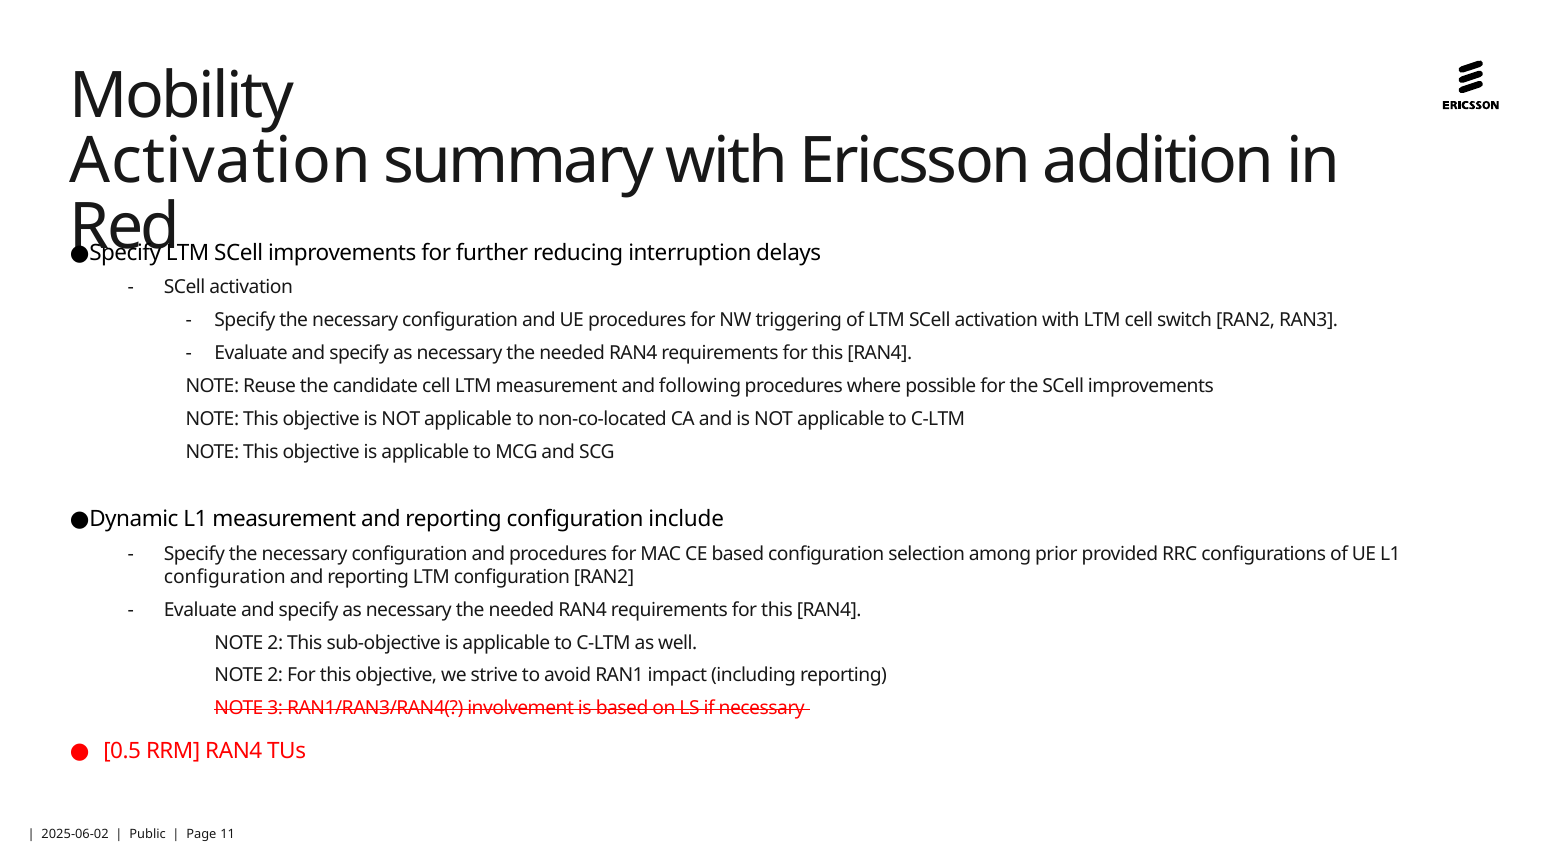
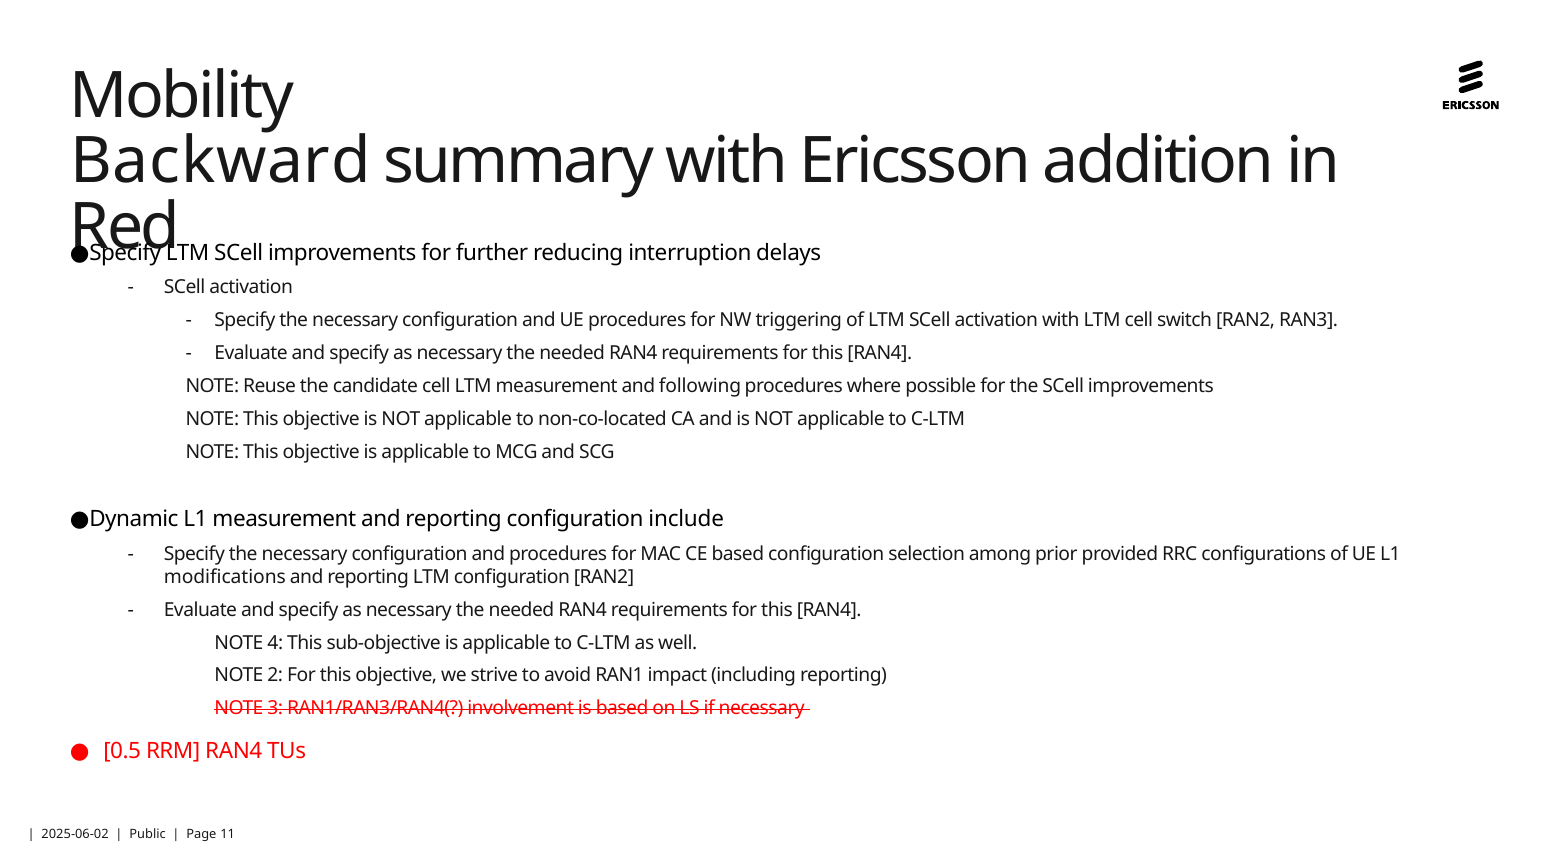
Activation at (221, 162): Activation -> Backward
configuration at (225, 577): configuration -> modifications
2 at (275, 643): 2 -> 4
